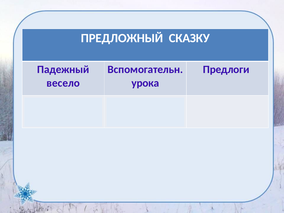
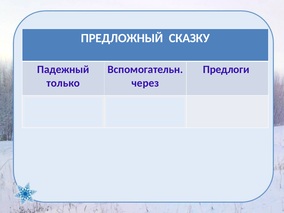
весело: весело -> только
урока: урока -> через
